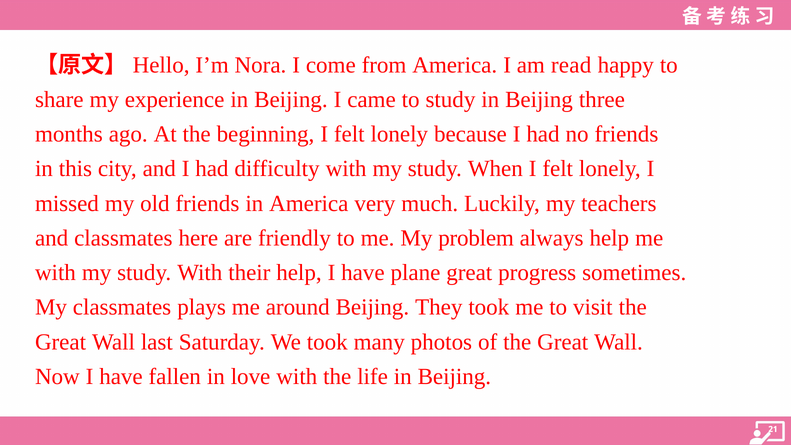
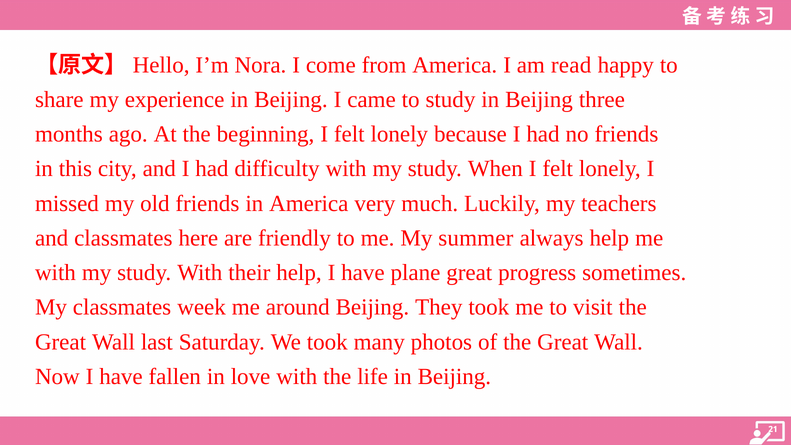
problem: problem -> summer
plays: plays -> week
